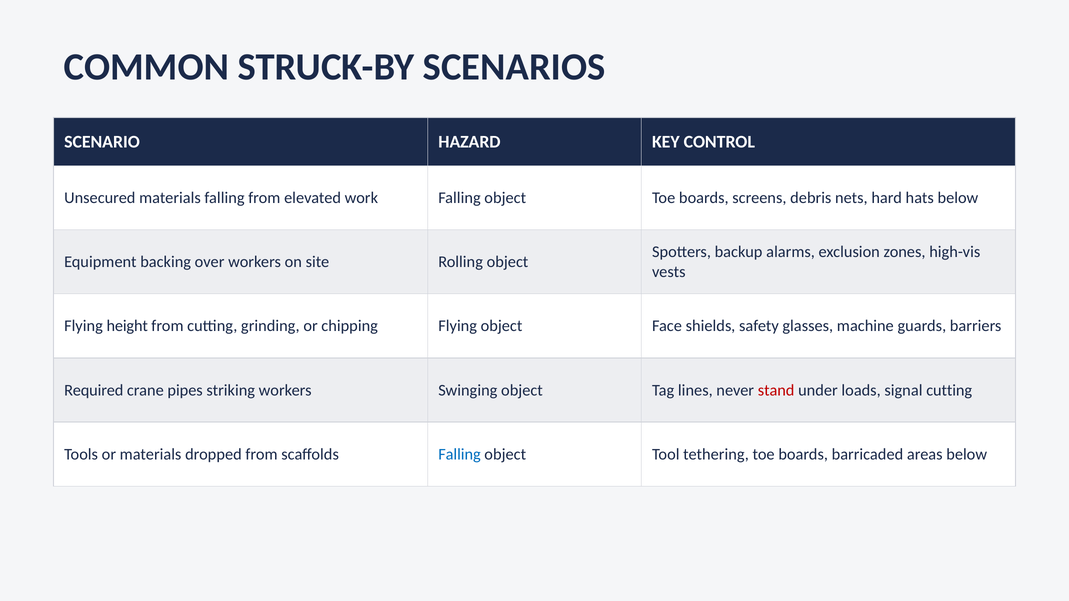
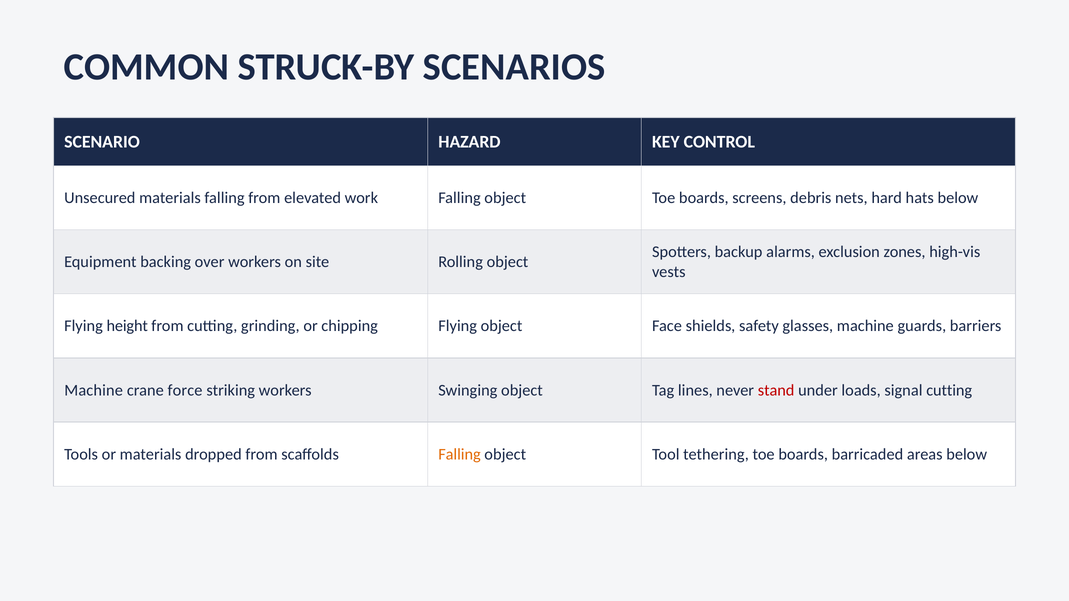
Required at (94, 390): Required -> Machine
pipes: pipes -> force
Falling at (460, 455) colour: blue -> orange
